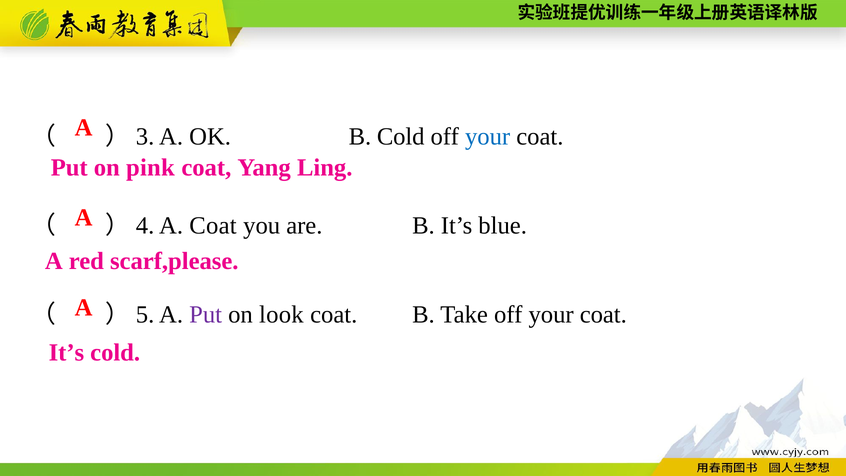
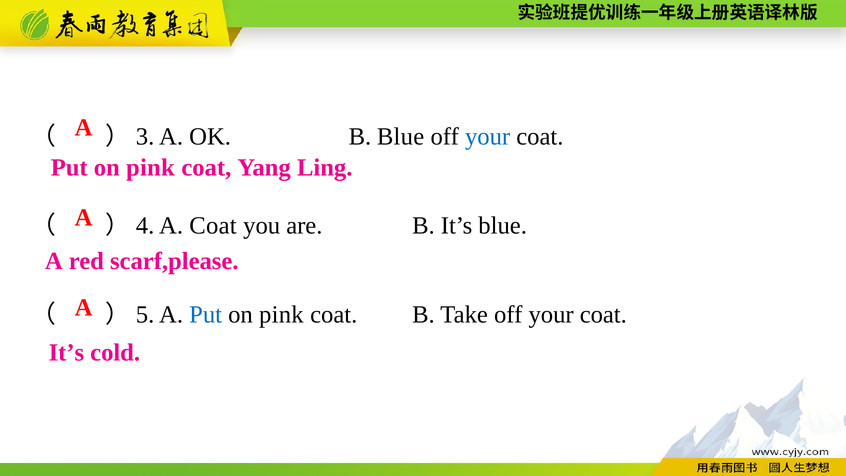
B Cold: Cold -> Blue
Put at (206, 315) colour: purple -> blue
look at (281, 315): look -> pink
